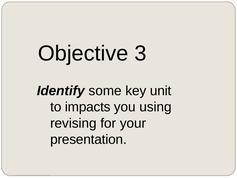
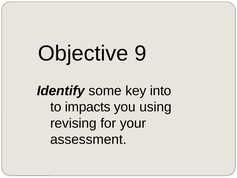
3: 3 -> 9
unit: unit -> into
presentation: presentation -> assessment
